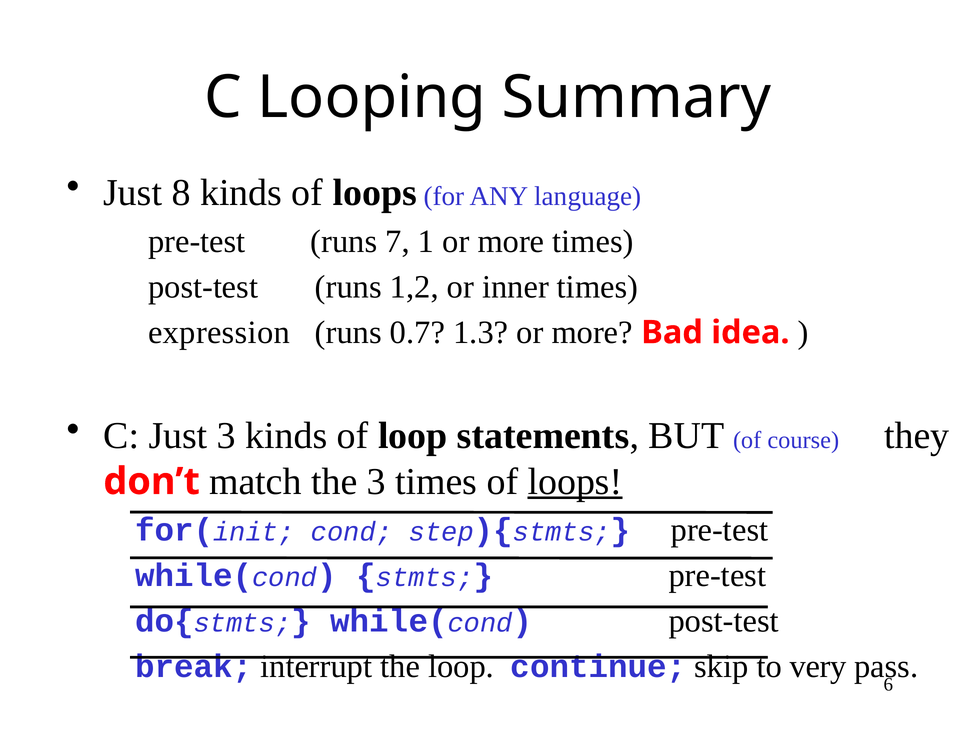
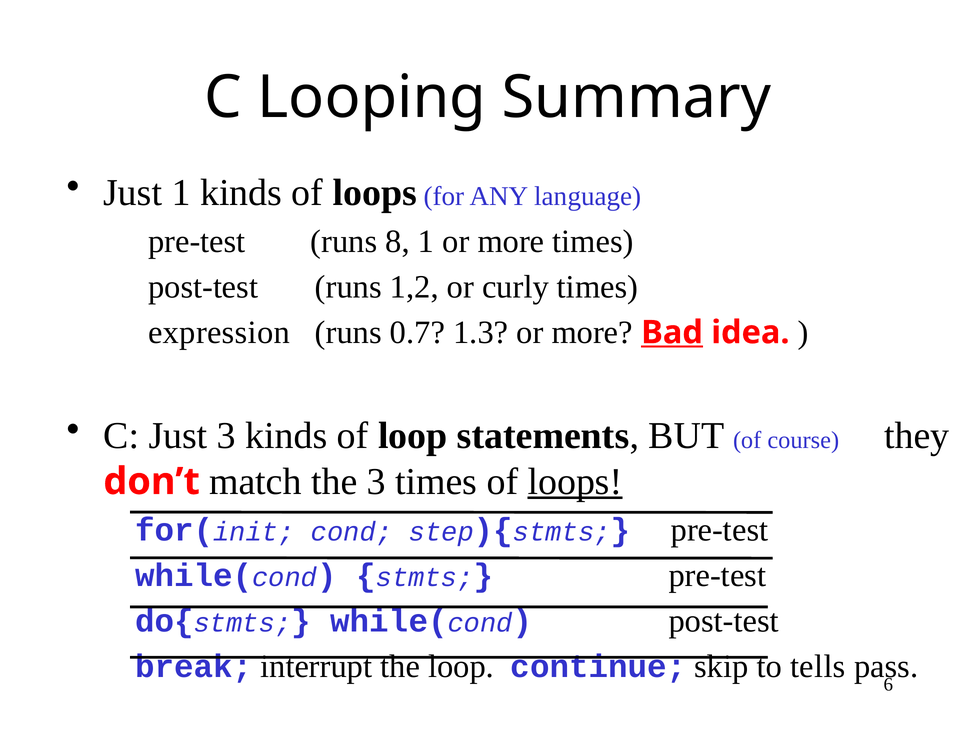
Just 8: 8 -> 1
7: 7 -> 8
inner: inner -> curly
Bad underline: none -> present
very: very -> tells
